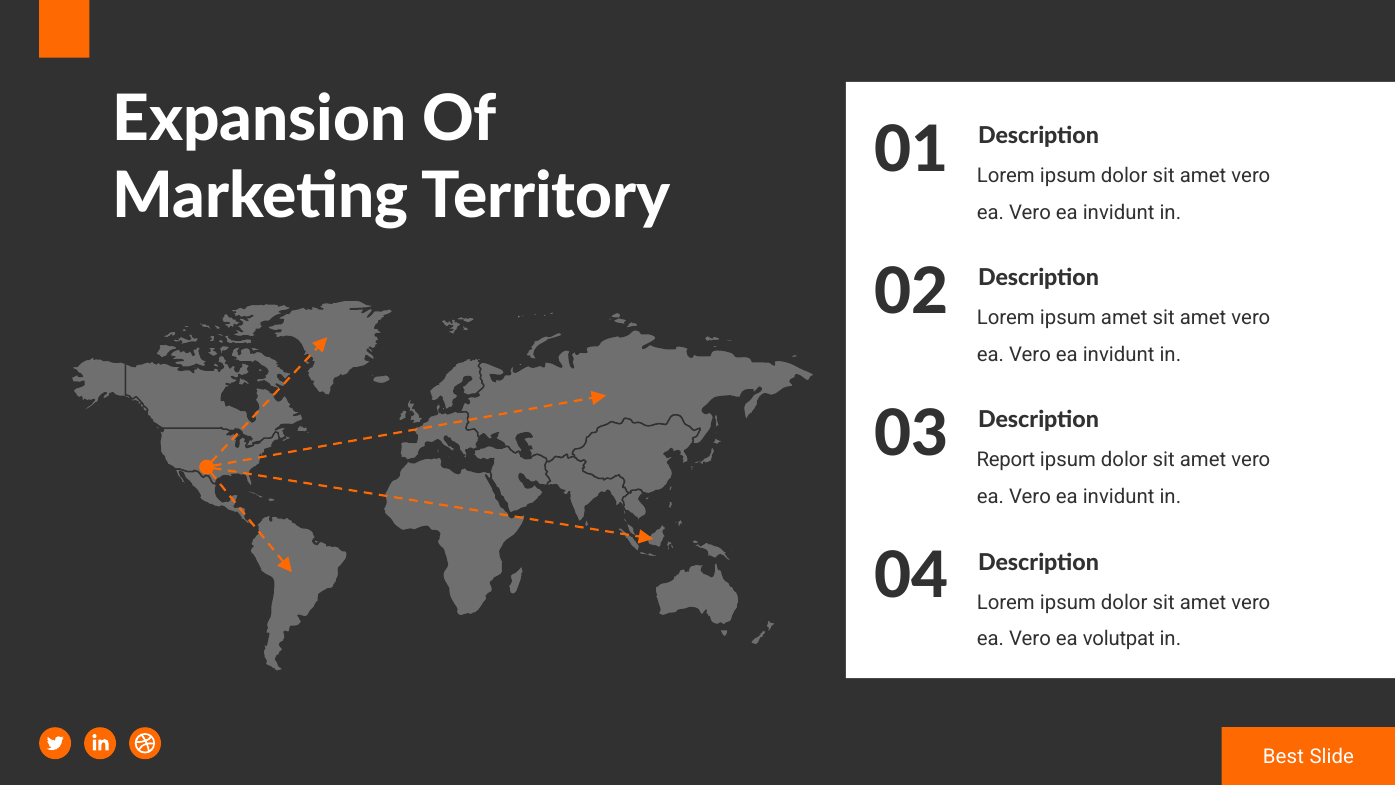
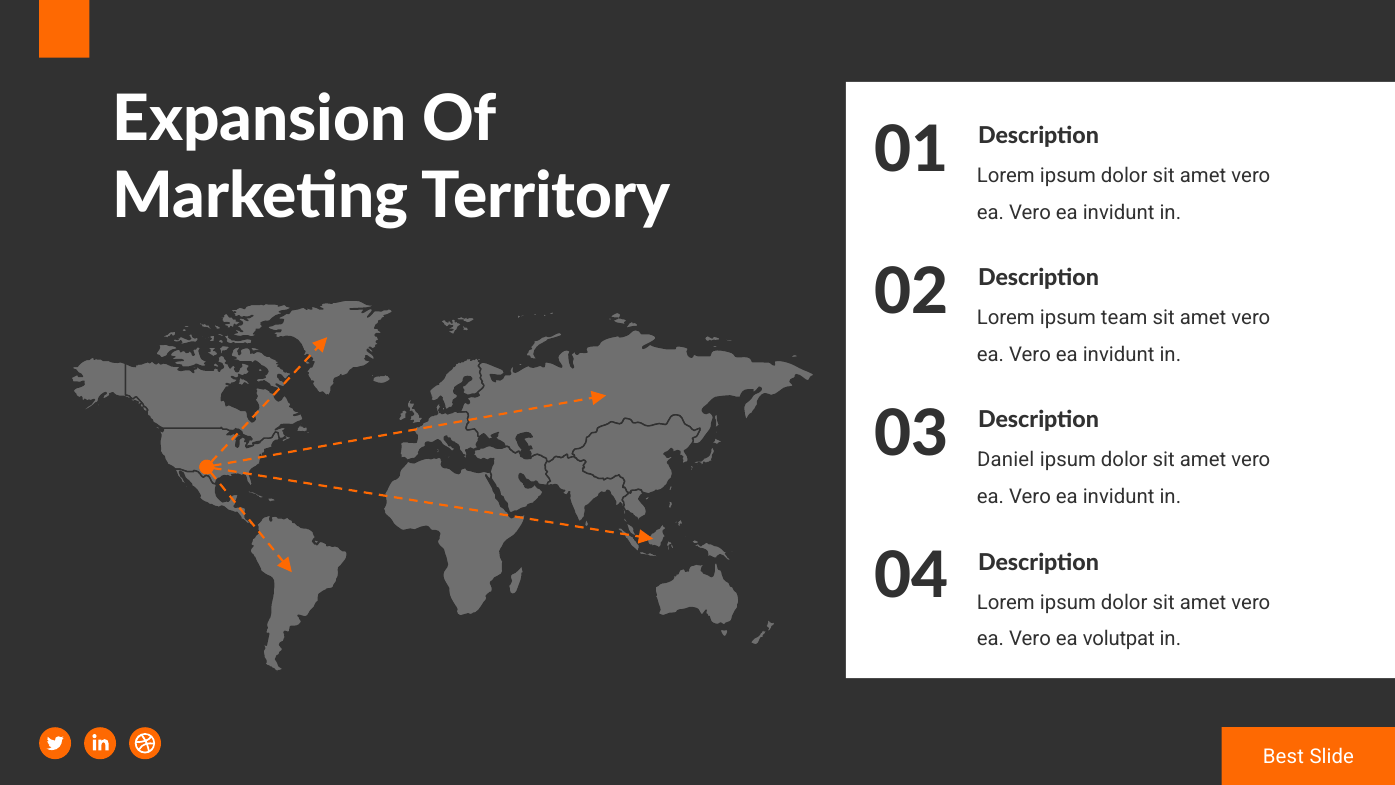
ipsum amet: amet -> team
Report: Report -> Daniel
